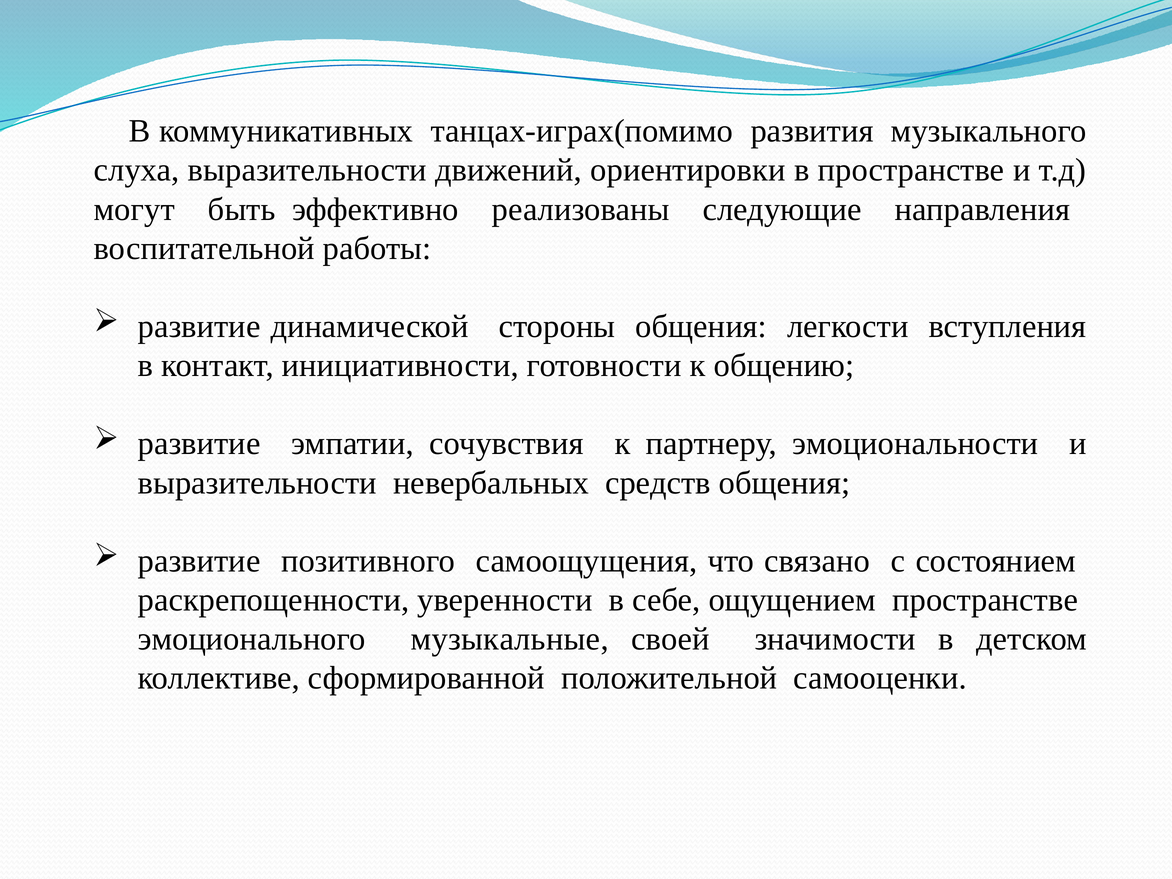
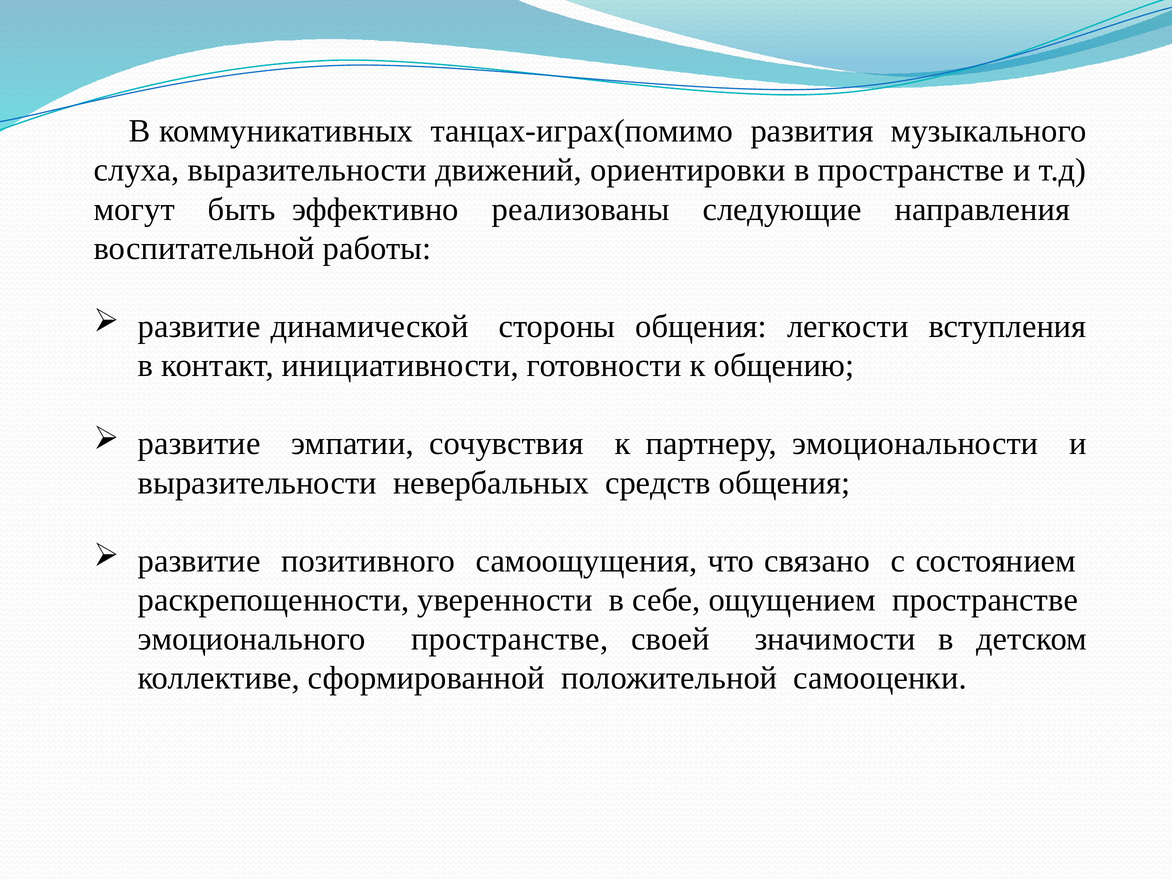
эмоционального музыкальные: музыкальные -> пространстве
